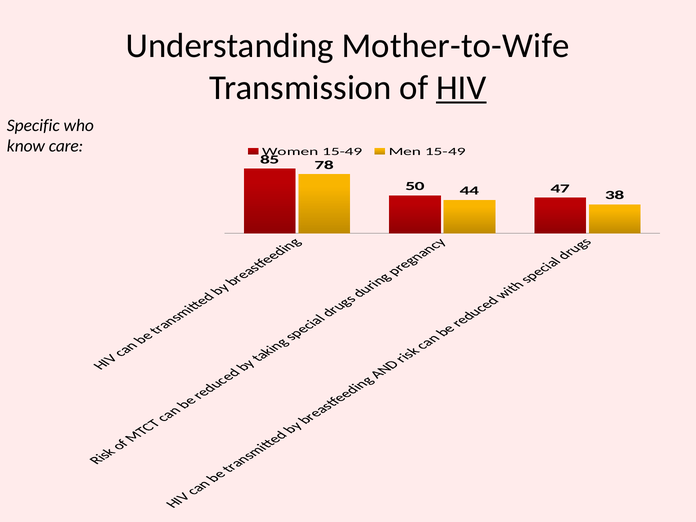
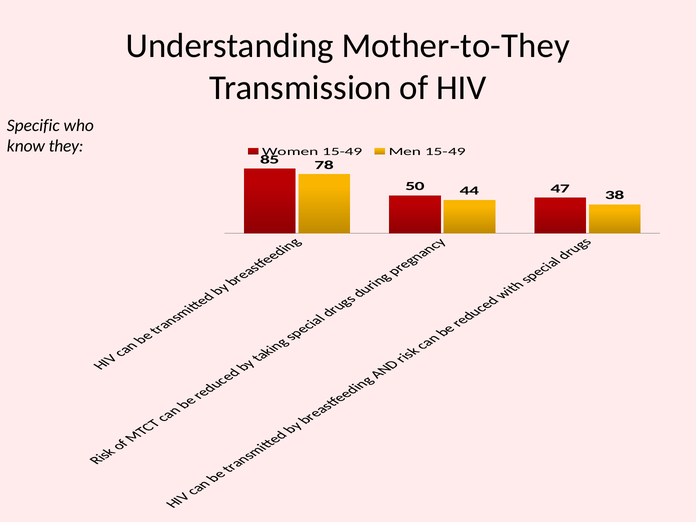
Mother-to-Wife: Mother-to-Wife -> Mother-to-They
HIV underline: present -> none
care: care -> they
